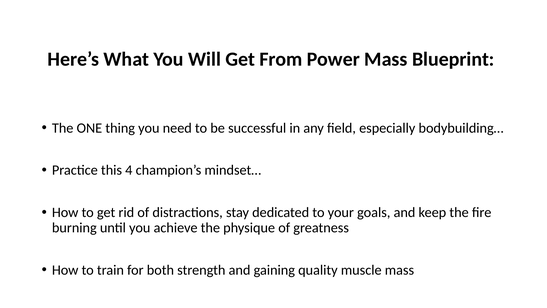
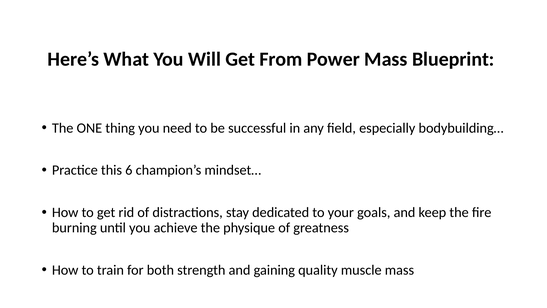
4: 4 -> 6
